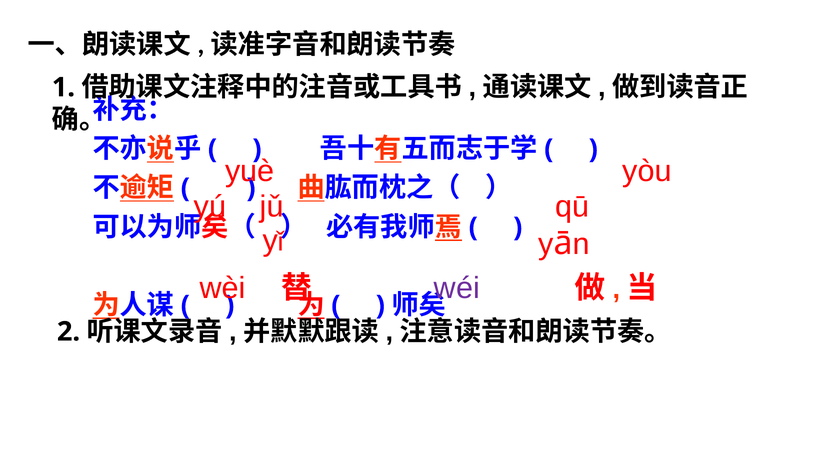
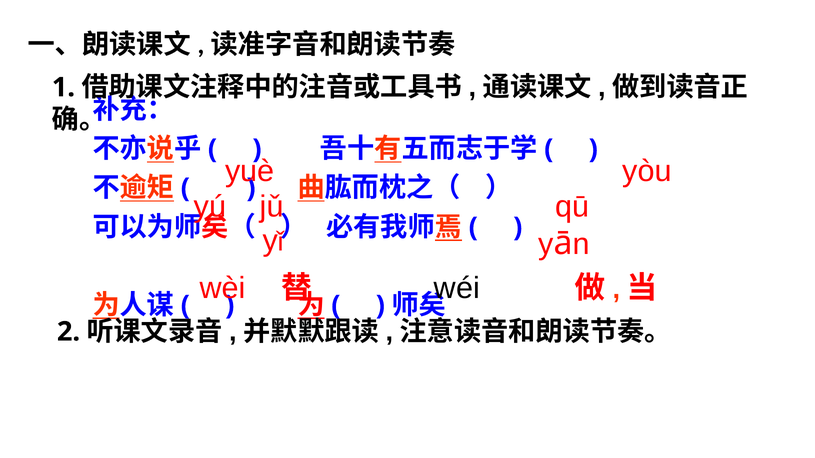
wéi colour: purple -> black
